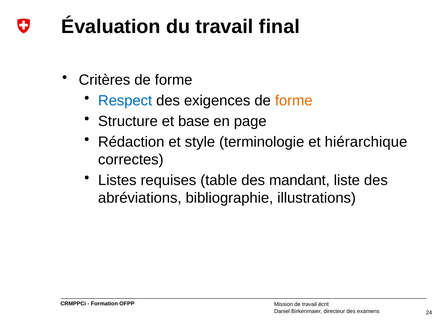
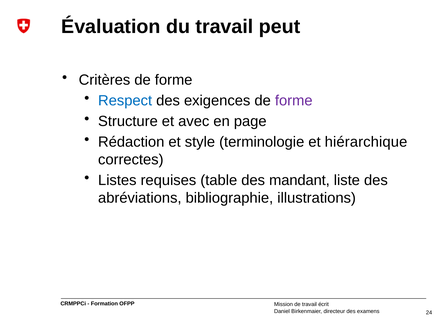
final: final -> peut
forme at (294, 101) colour: orange -> purple
base: base -> avec
